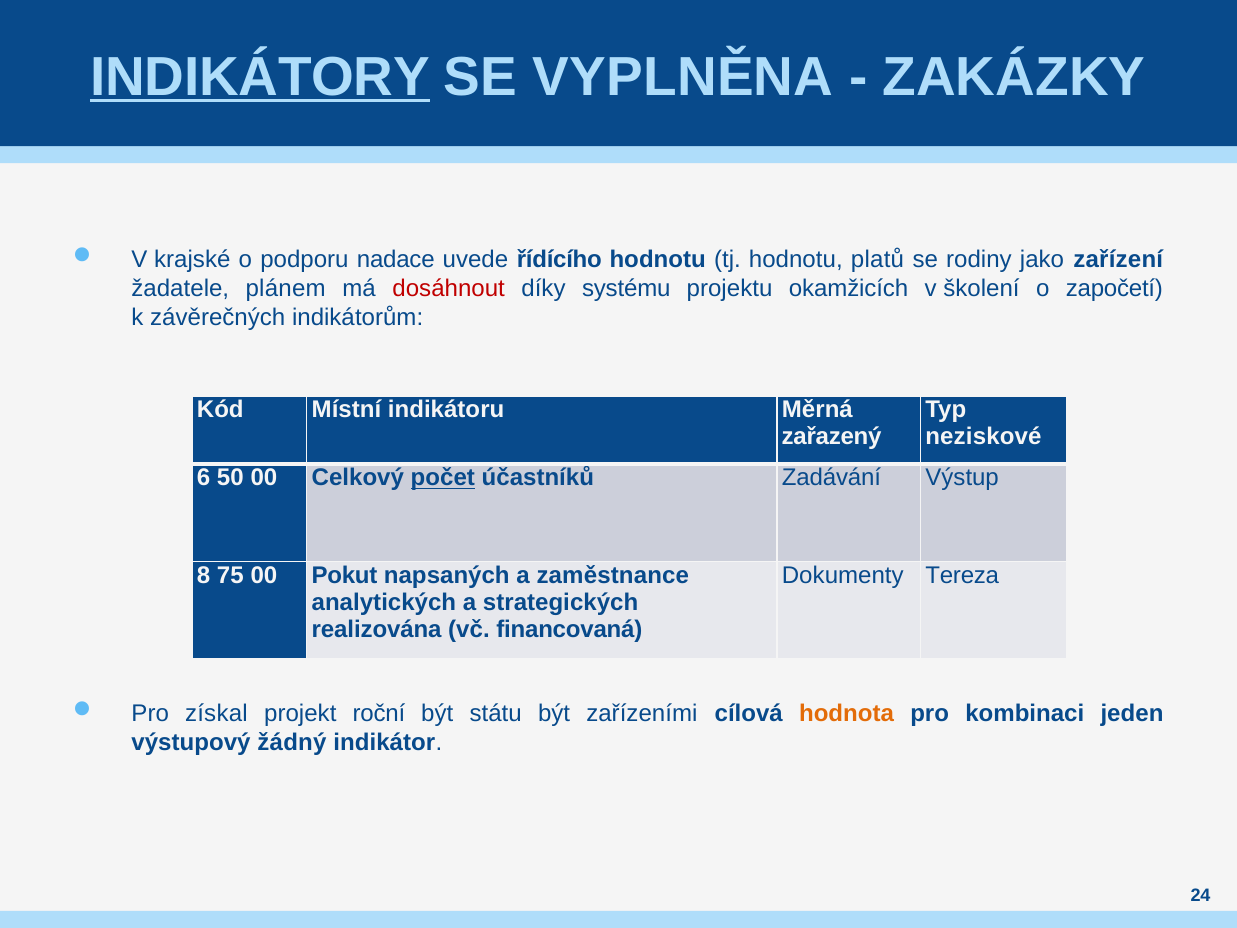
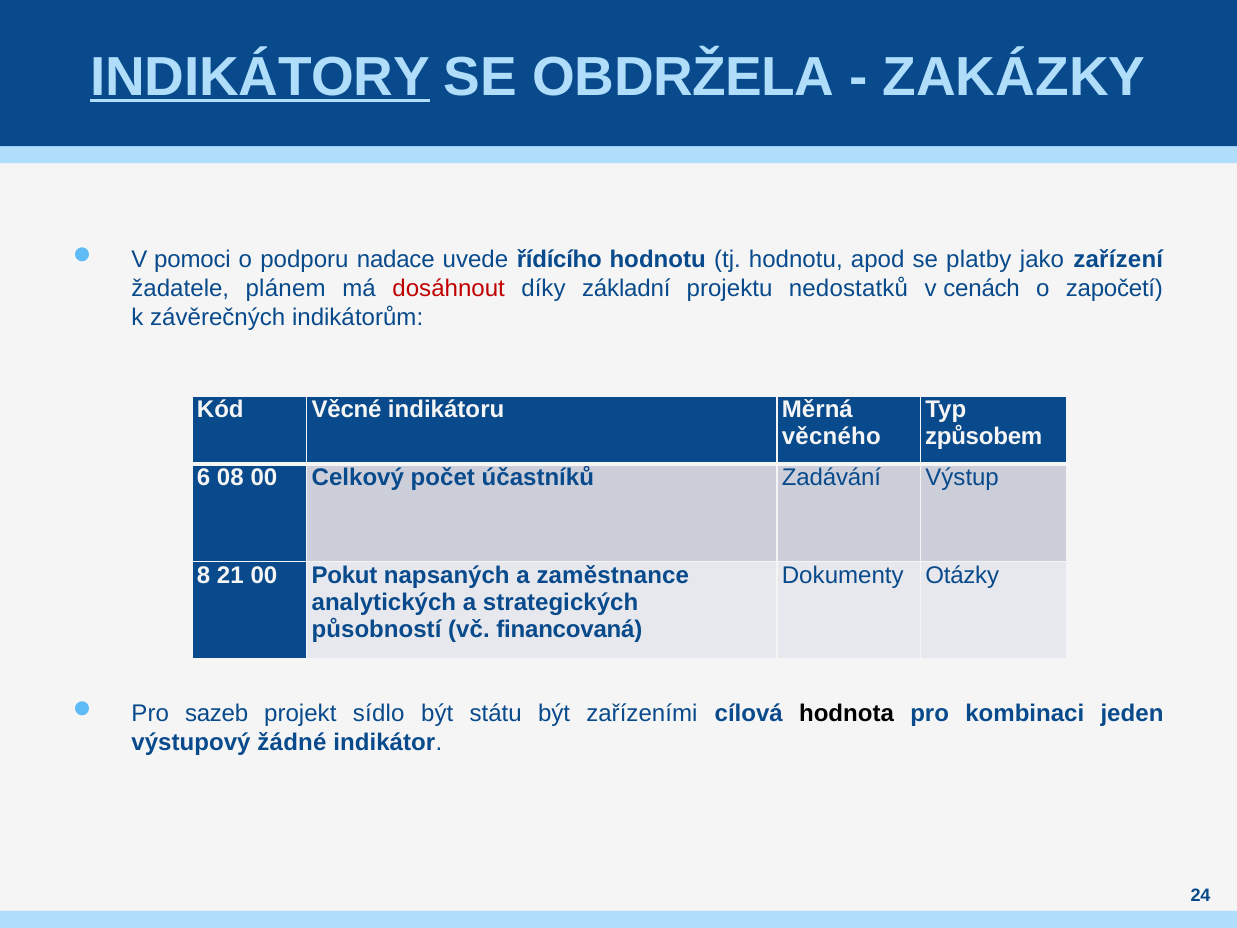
VYPLNĚNA: VYPLNĚNA -> OBDRŽELA
krajské: krajské -> pomoci
platů: platů -> apod
rodiny: rodiny -> platby
systému: systému -> základní
okamžicích: okamžicích -> nedostatků
školení: školení -> cenách
Místní: Místní -> Věcné
zařazený: zařazený -> věcného
neziskové: neziskové -> způsobem
50: 50 -> 08
počet underline: present -> none
75: 75 -> 21
Tereza: Tereza -> Otázky
realizována: realizována -> působností
získal: získal -> sazeb
roční: roční -> sídlo
hodnota colour: orange -> black
žádný: žádný -> žádné
